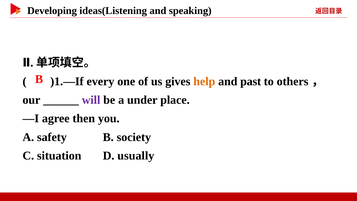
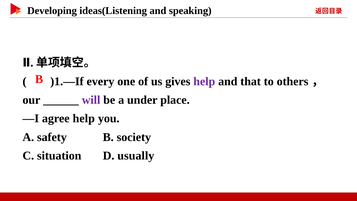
help at (204, 81) colour: orange -> purple
past: past -> that
agree then: then -> help
